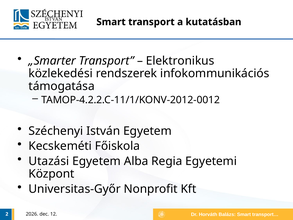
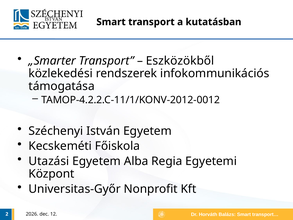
Elektronikus: Elektronikus -> Eszközökből
